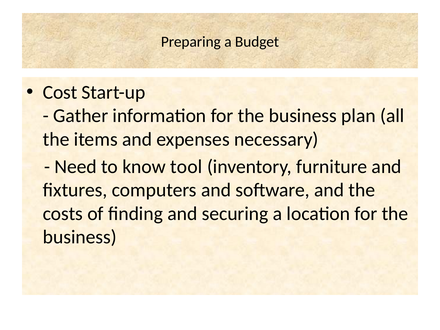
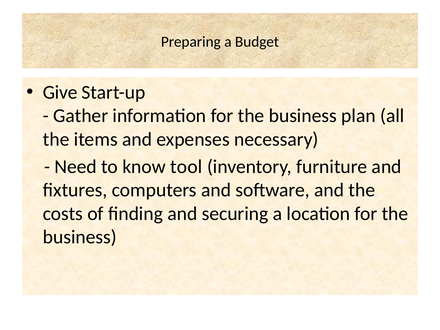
Cost: Cost -> Give
